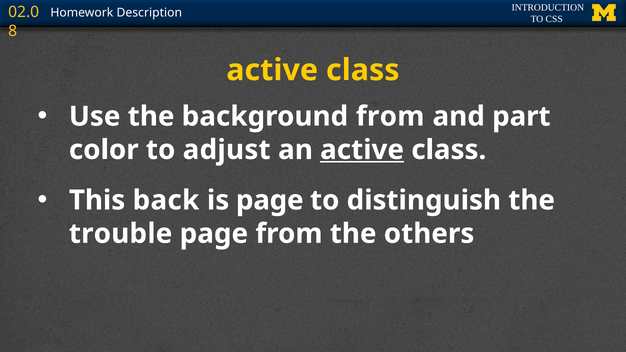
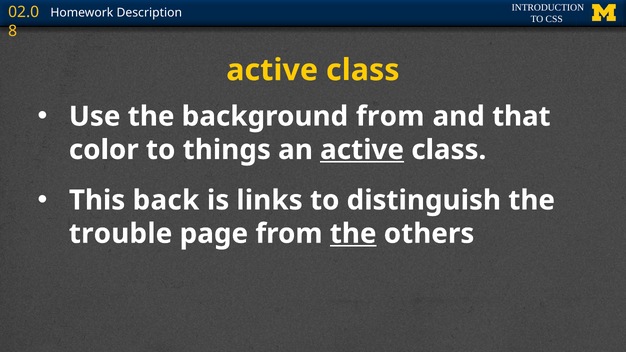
part: part -> that
adjust: adjust -> things
is page: page -> links
the at (353, 234) underline: none -> present
